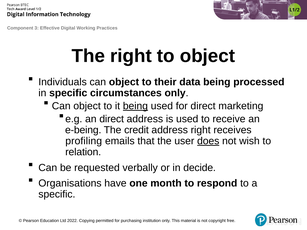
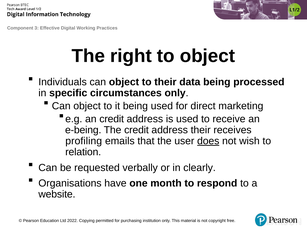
being at (135, 106) underline: present -> none
an direct: direct -> credit
address right: right -> their
decide: decide -> clearly
specific at (57, 195): specific -> website
